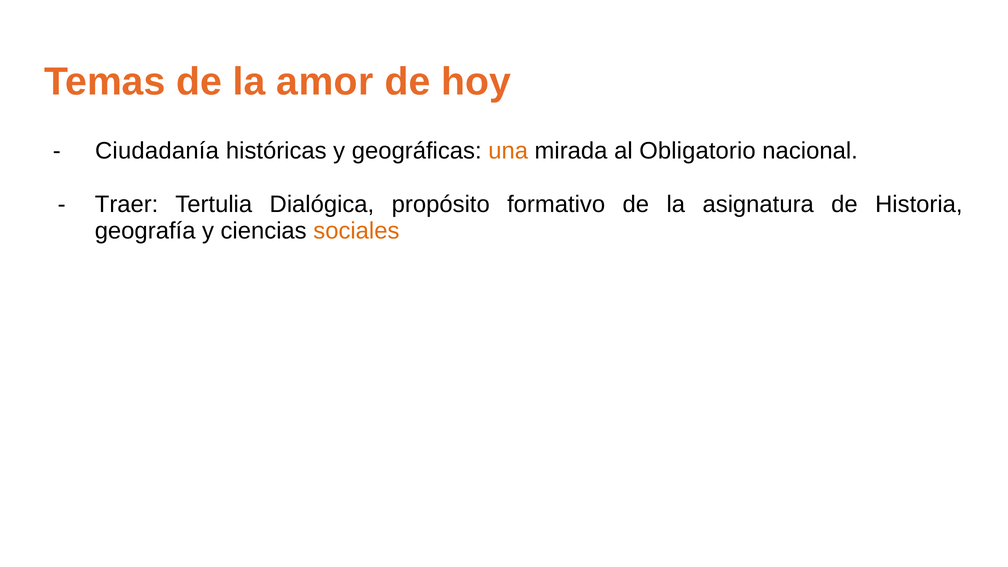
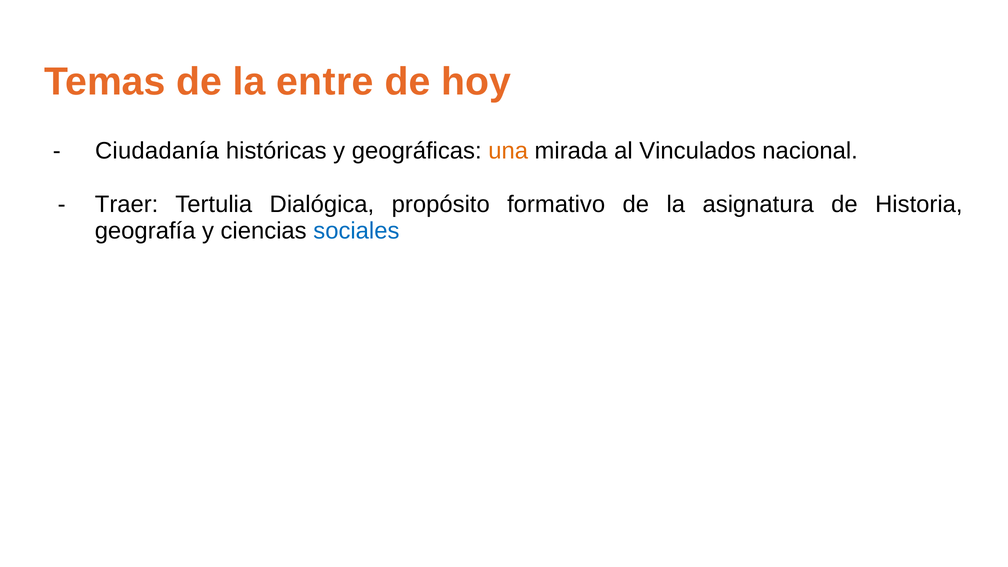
amor: amor -> entre
Obligatorio: Obligatorio -> Vinculados
sociales colour: orange -> blue
